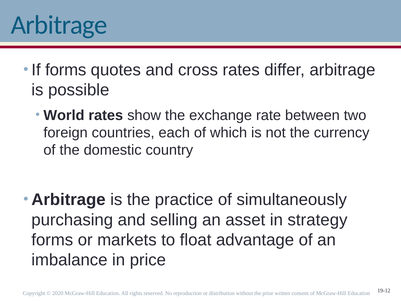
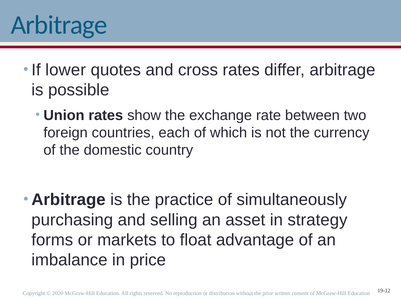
If forms: forms -> lower
World: World -> Union
